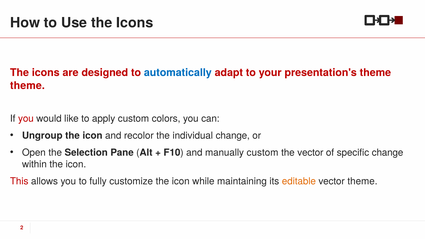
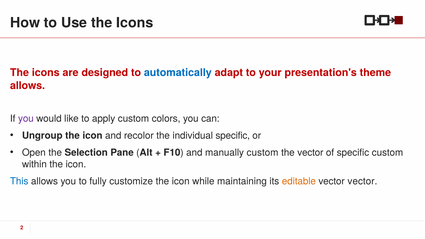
theme at (27, 86): theme -> allows
you at (26, 119) colour: red -> purple
individual change: change -> specific
specific change: change -> custom
This colour: red -> blue
vector theme: theme -> vector
